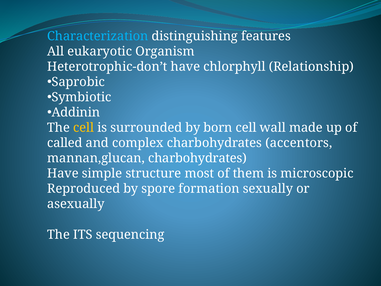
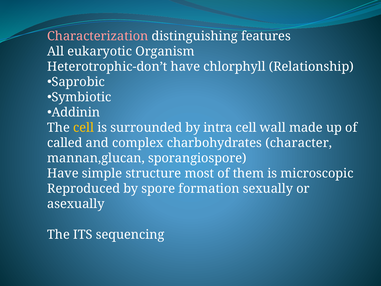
Characterization colour: light blue -> pink
born: born -> intra
accentors: accentors -> character
mannan,glucan charbohydrates: charbohydrates -> sporangiospore
